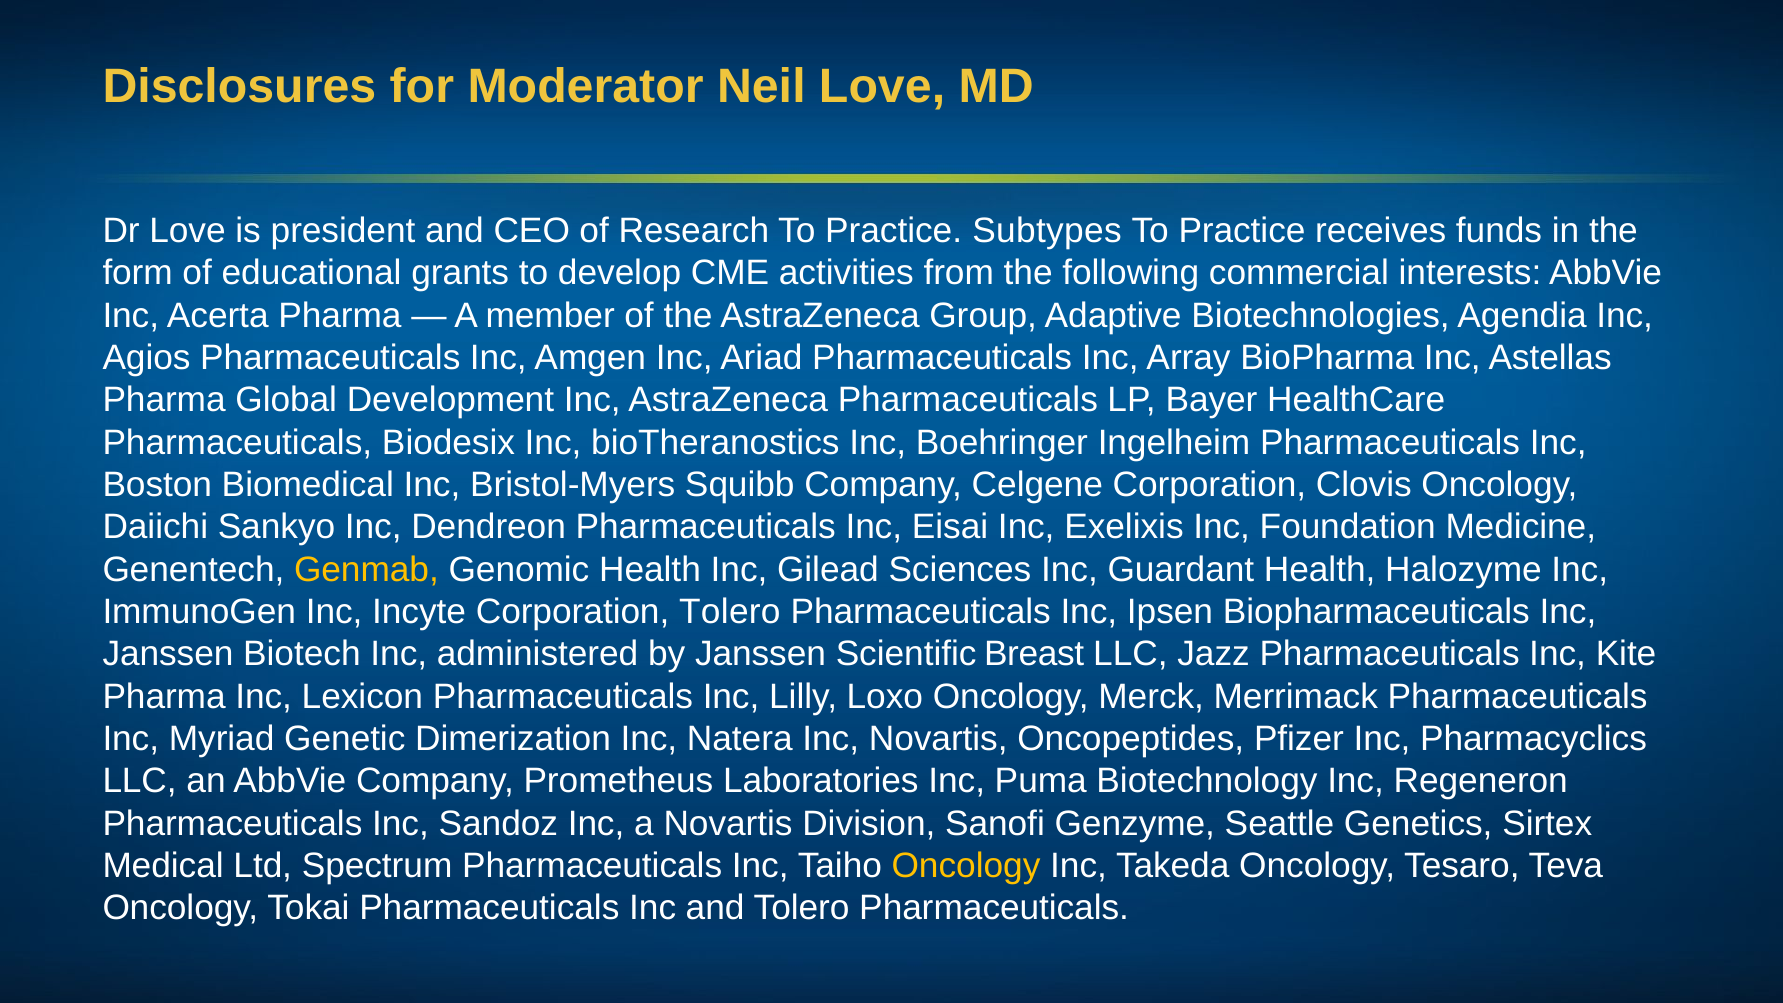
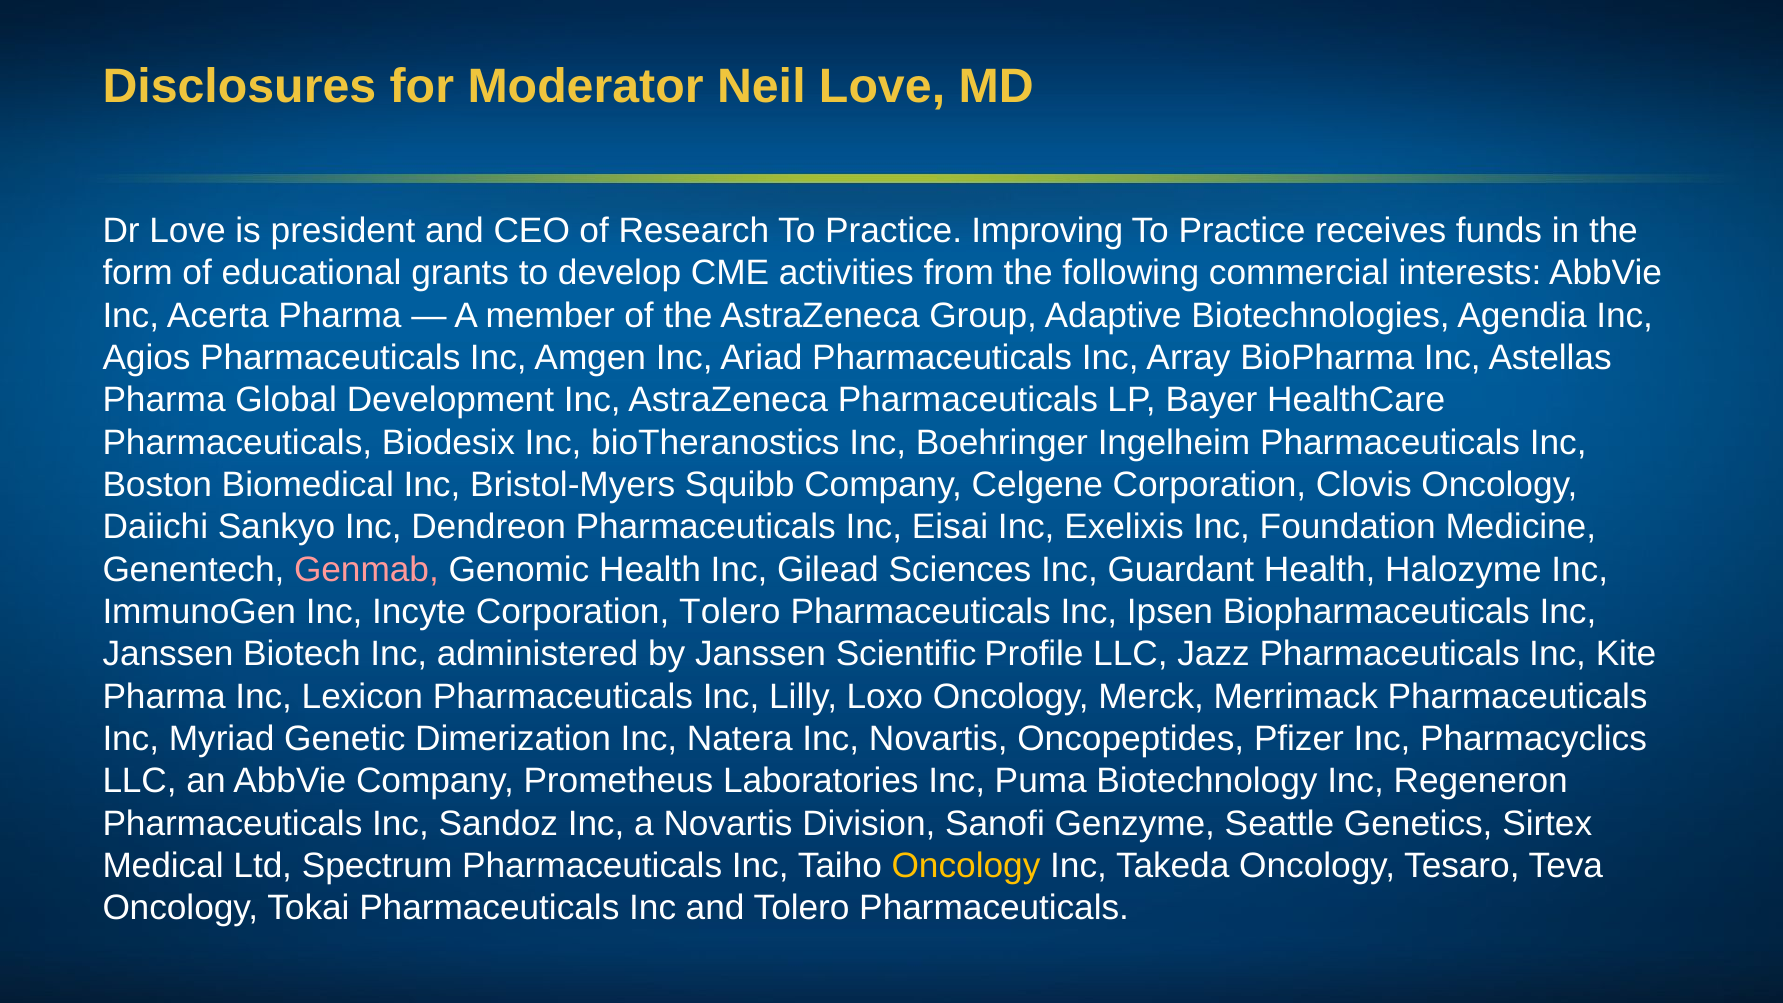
Subtypes: Subtypes -> Improving
Genmab colour: yellow -> pink
Breast: Breast -> Profile
